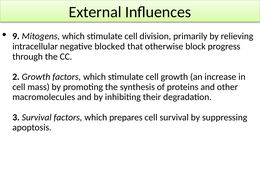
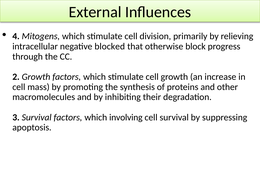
9: 9 -> 4
prepares: prepares -> involving
